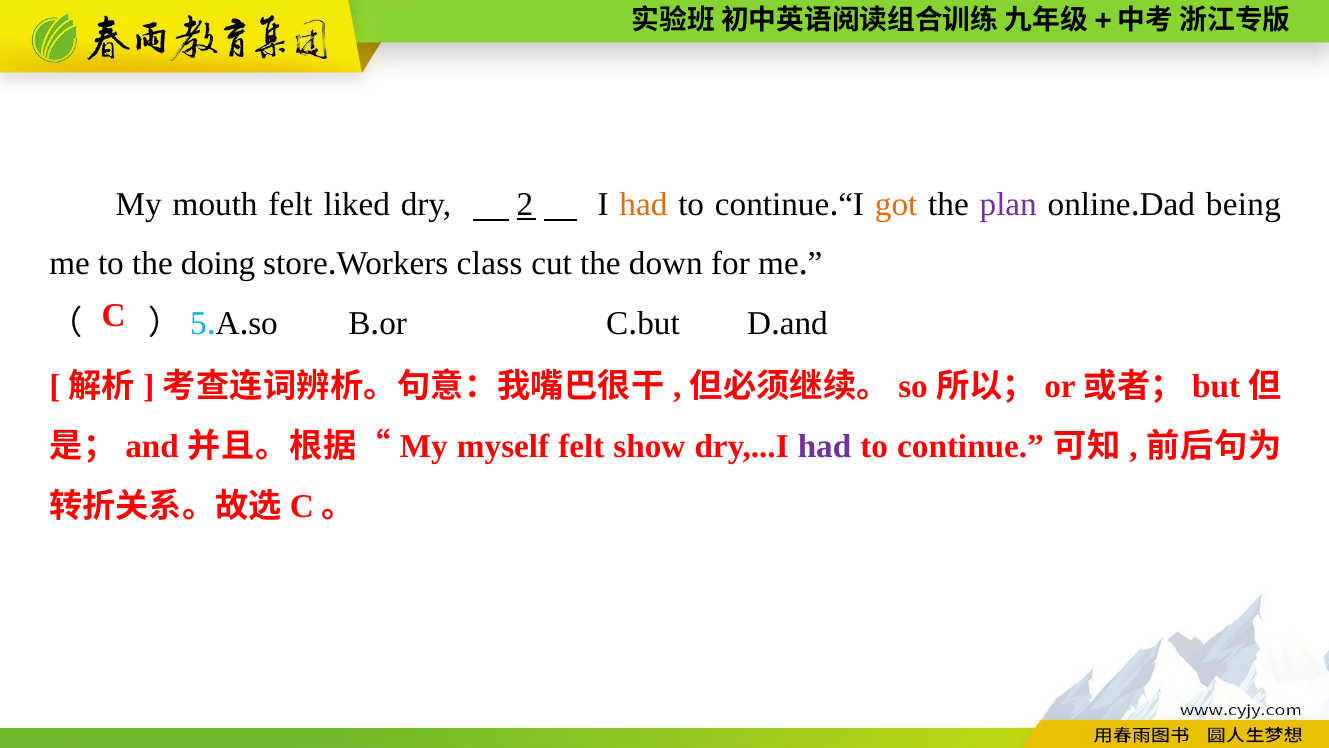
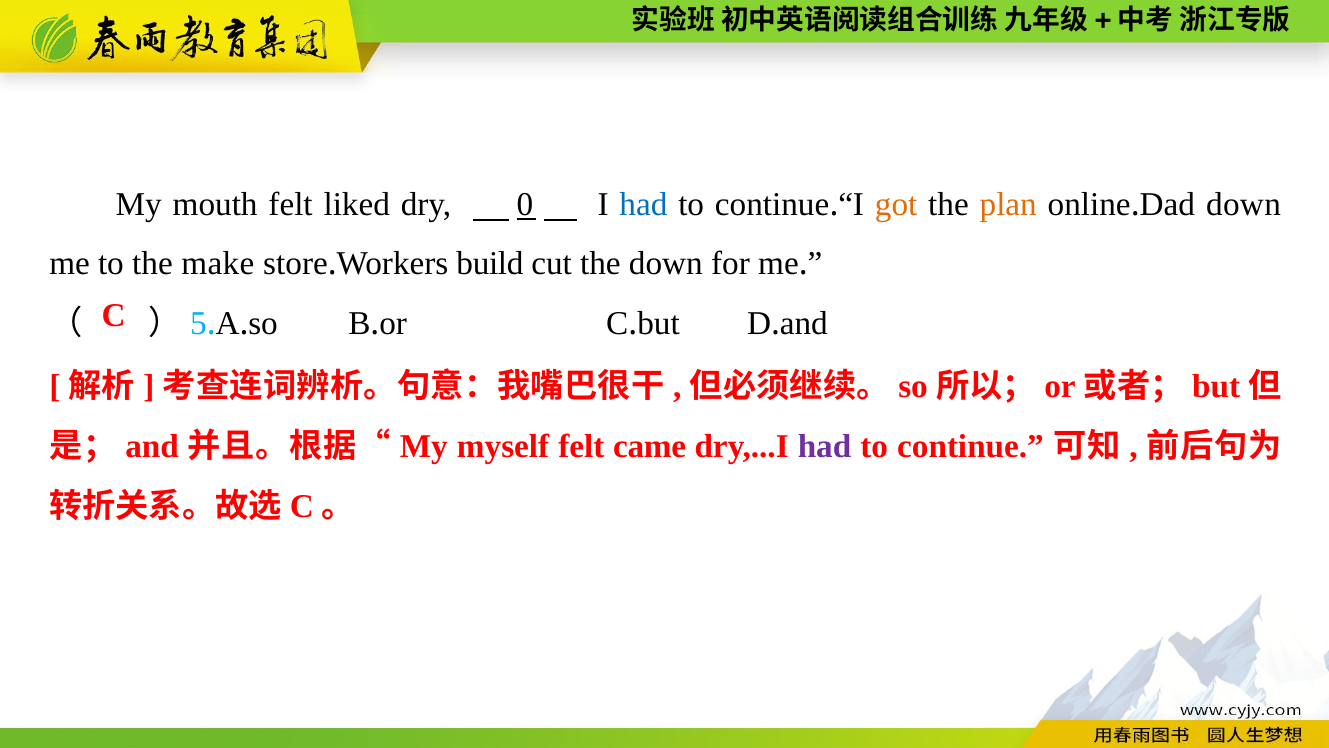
2: 2 -> 0
had at (643, 204) colour: orange -> blue
plan colour: purple -> orange
being at (1243, 204): being -> down
doing: doing -> make
class: class -> build
show: show -> came
